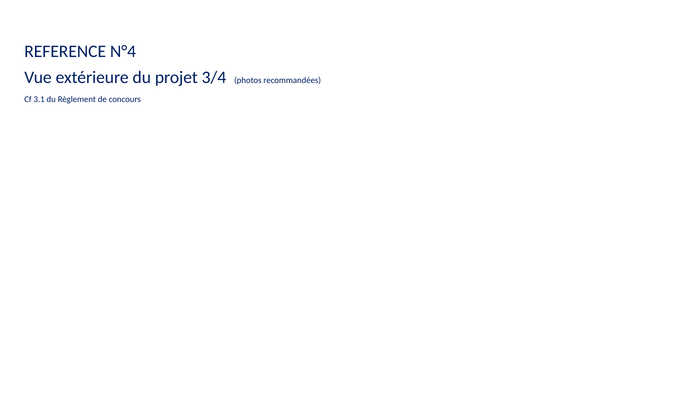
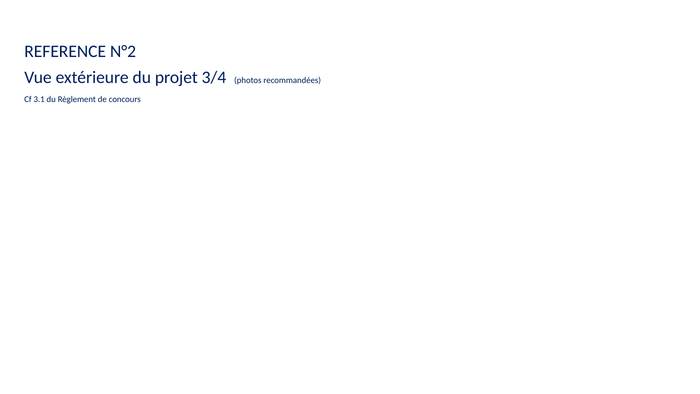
N°4: N°4 -> N°2
